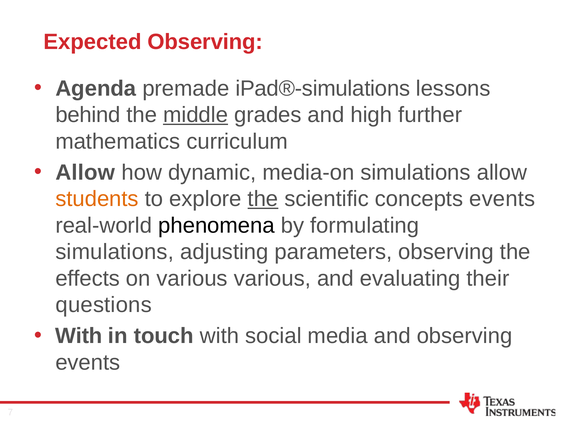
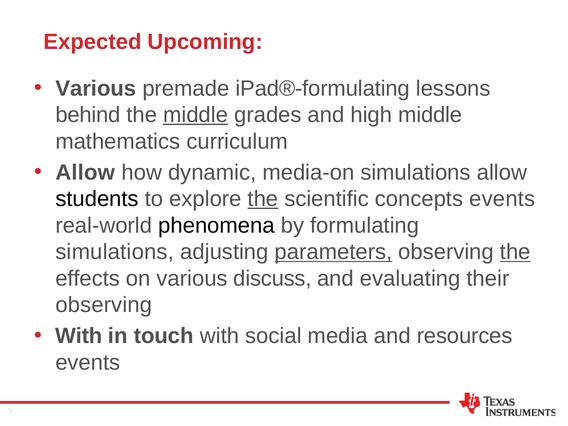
Expected Observing: Observing -> Upcoming
Agenda at (96, 88): Agenda -> Various
iPad®-simulations: iPad®-simulations -> iPad®-formulating
high further: further -> middle
students colour: orange -> black
parameters underline: none -> present
the at (515, 252) underline: none -> present
various various: various -> discuss
questions at (104, 305): questions -> observing
and observing: observing -> resources
